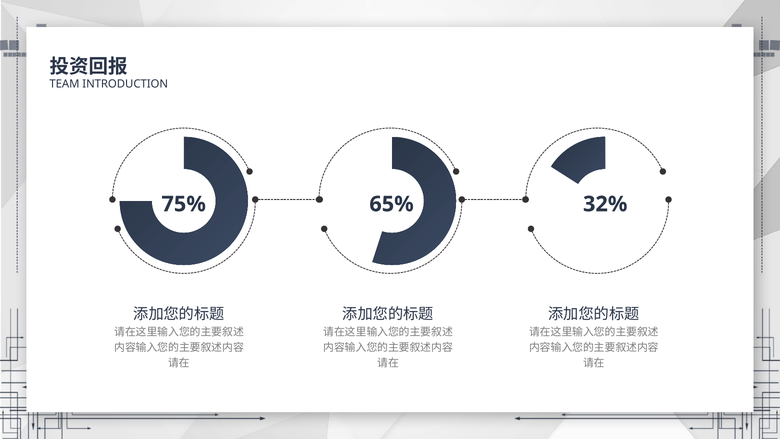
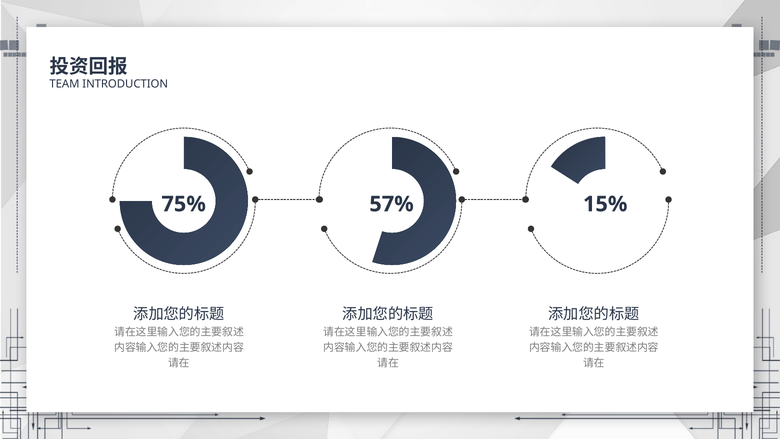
65%: 65% -> 57%
32%: 32% -> 15%
